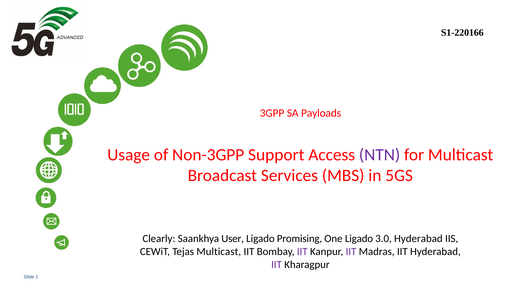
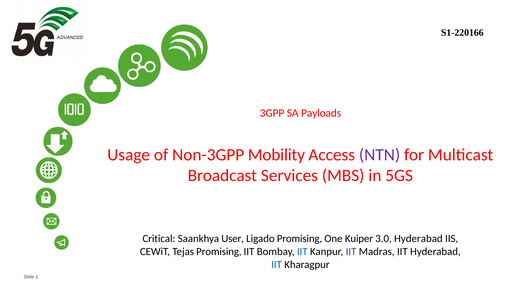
Support: Support -> Mobility
Clearly: Clearly -> Critical
One Ligado: Ligado -> Kuiper
Tejas Multicast: Multicast -> Promising
IIT at (302, 252) colour: purple -> blue
IIT at (277, 265) colour: purple -> blue
